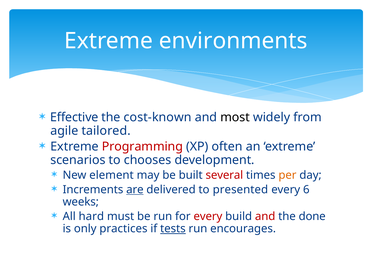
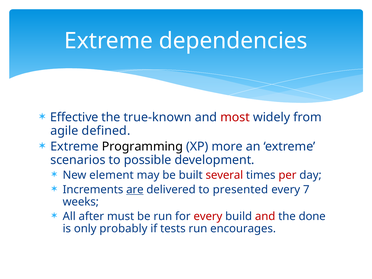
environments: environments -> dependencies
cost-known: cost-known -> true-known
most colour: black -> red
tailored: tailored -> defined
Programming colour: red -> black
often: often -> more
chooses: chooses -> possible
per colour: orange -> red
6: 6 -> 7
hard: hard -> after
practices: practices -> probably
tests underline: present -> none
